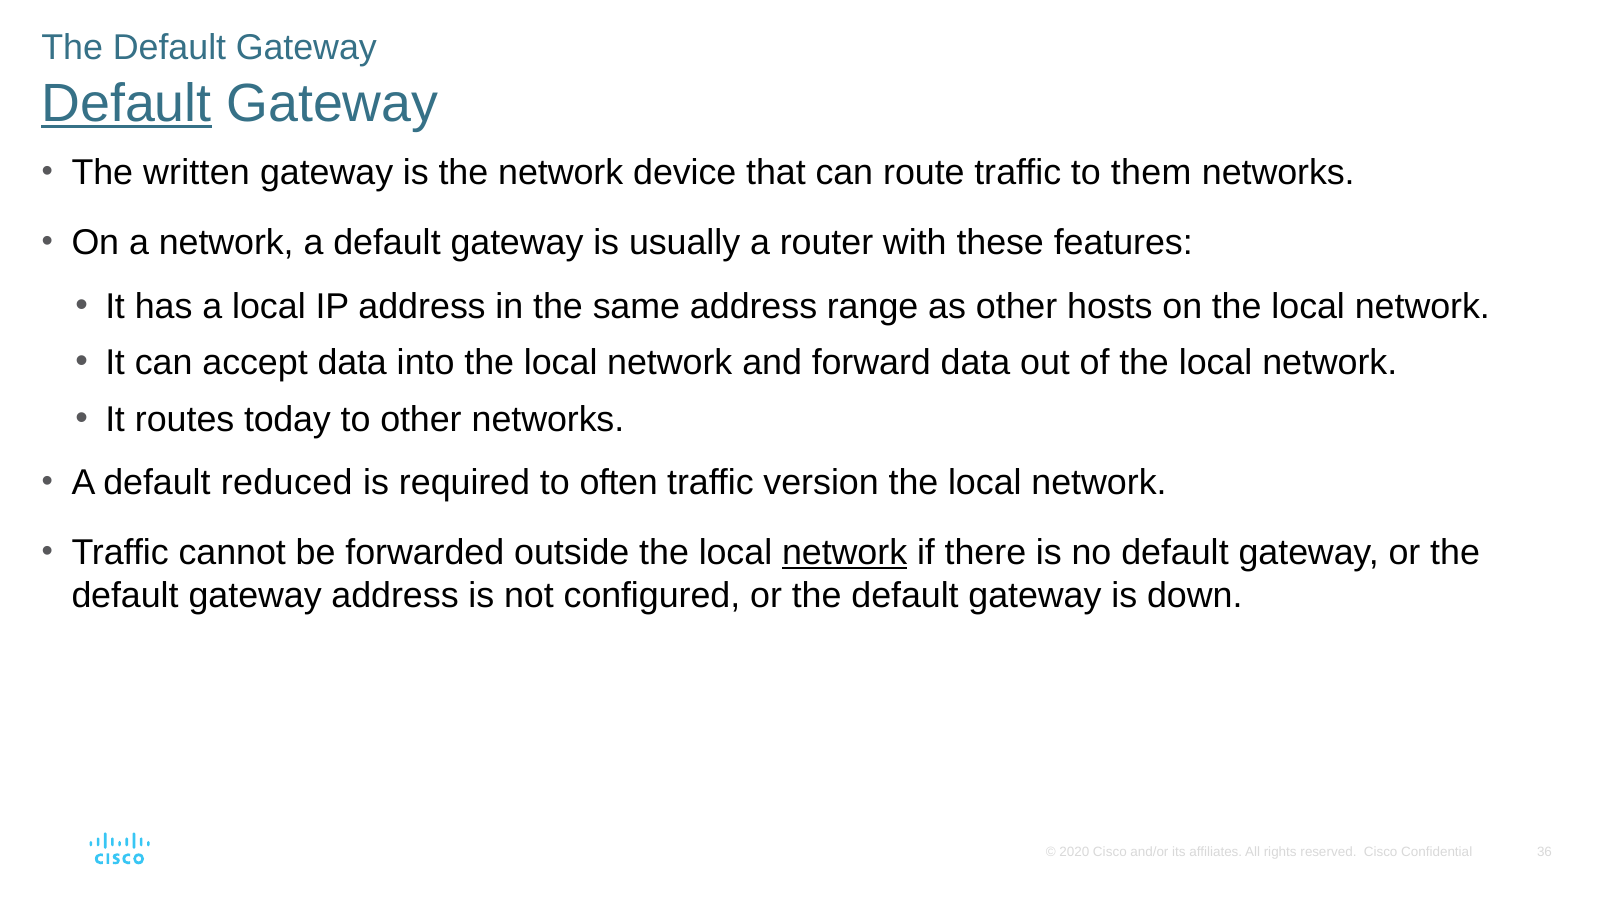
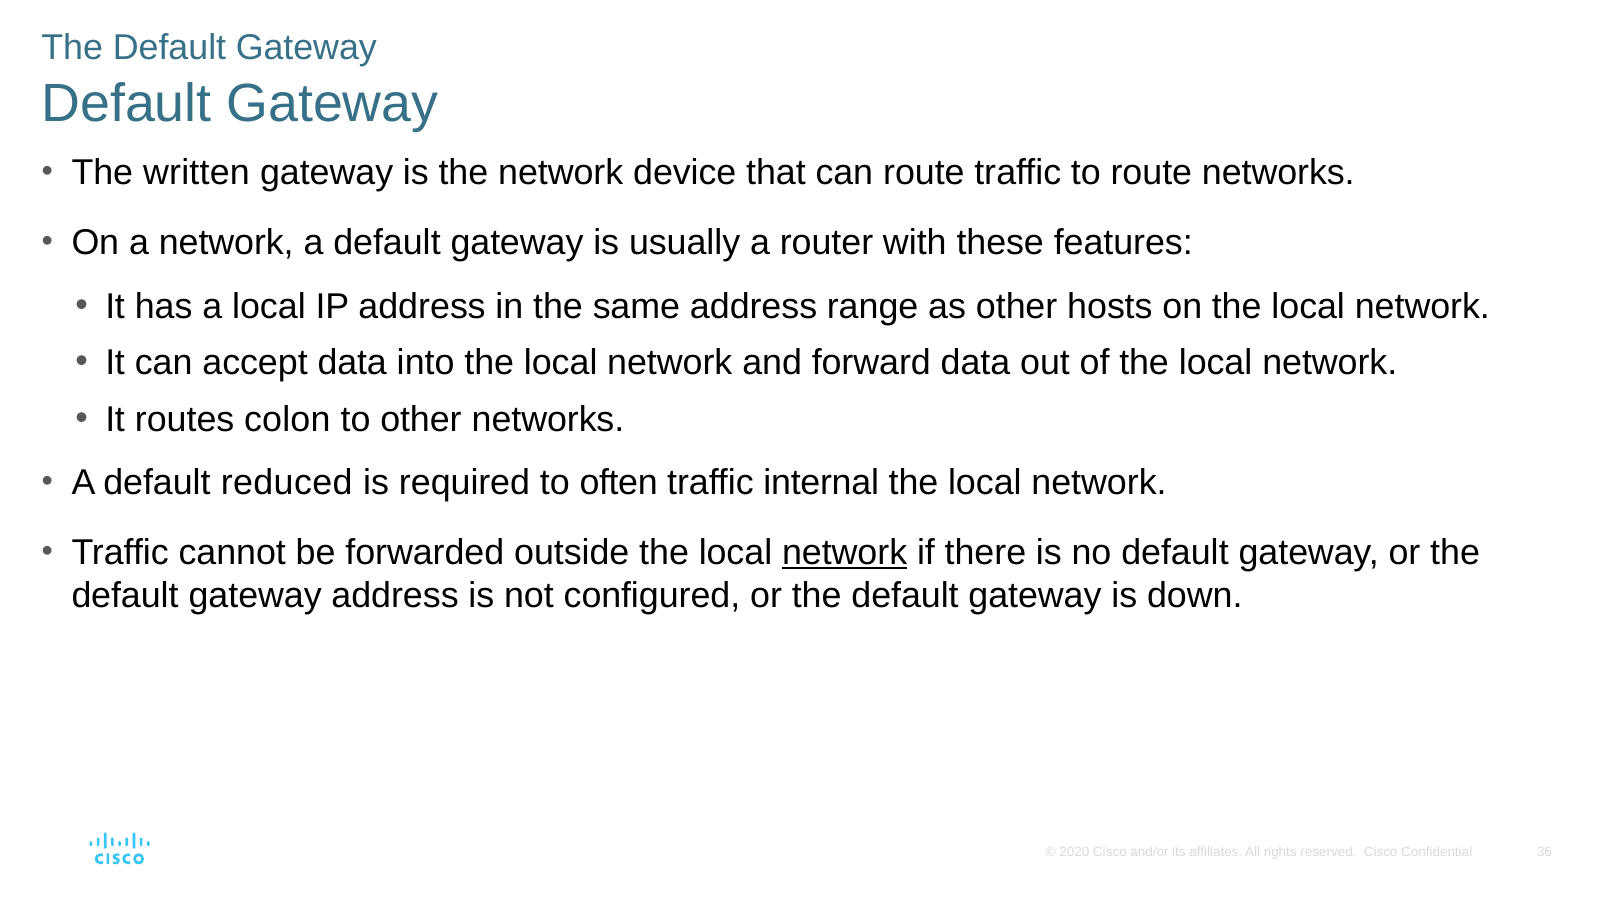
Default at (127, 103) underline: present -> none
to them: them -> route
today: today -> colon
version: version -> internal
